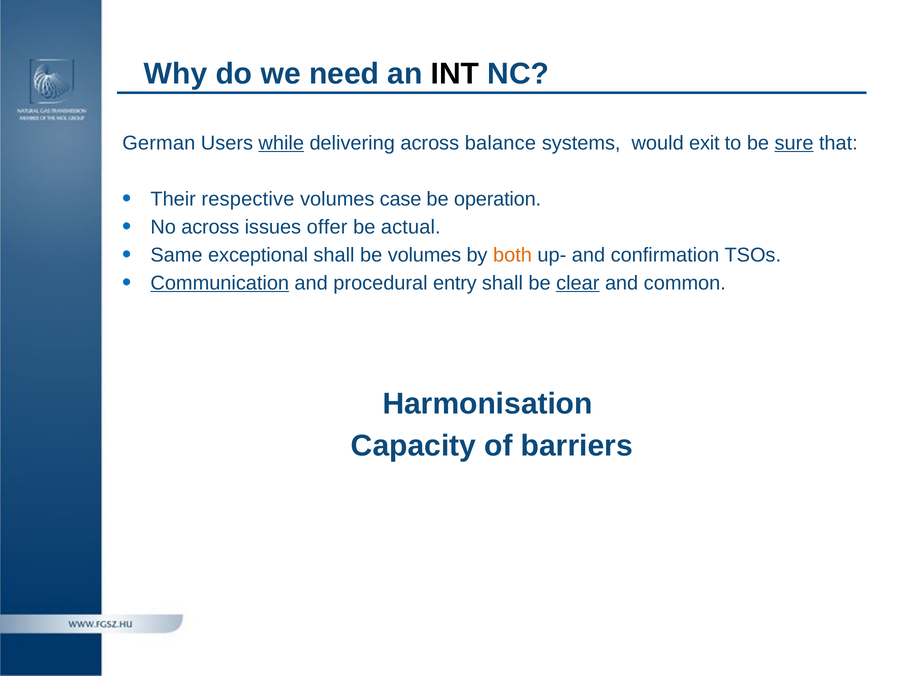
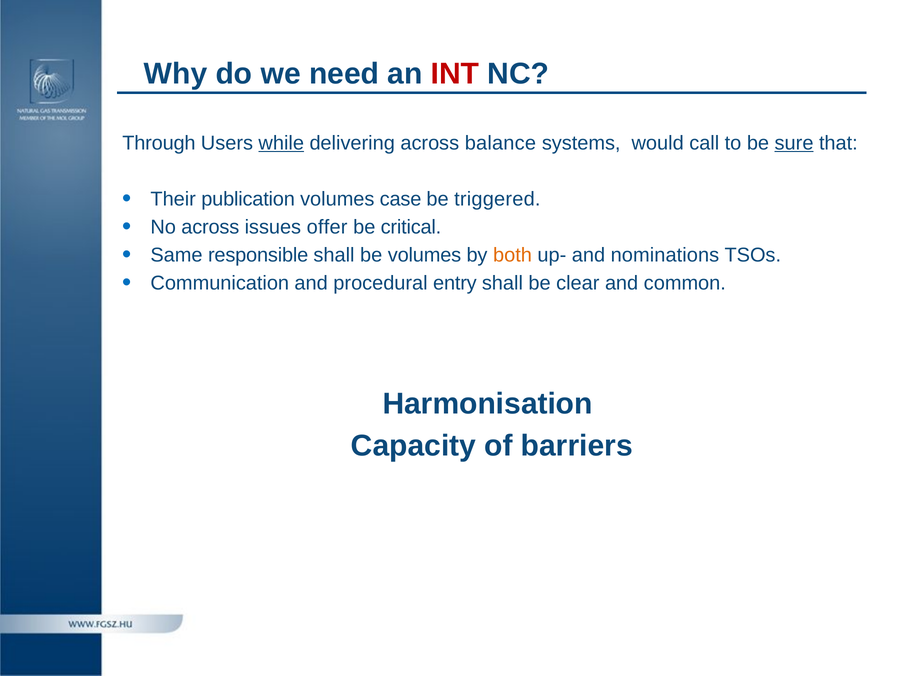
INT colour: black -> red
German: German -> Through
exit: exit -> call
respective: respective -> publication
operation: operation -> triggered
actual: actual -> critical
exceptional: exceptional -> responsible
confirmation: confirmation -> nominations
Communication underline: present -> none
clear underline: present -> none
